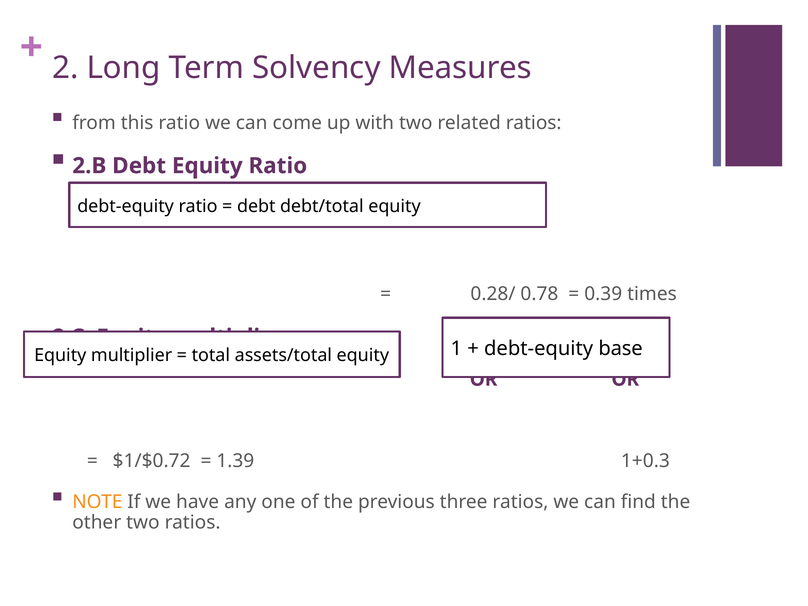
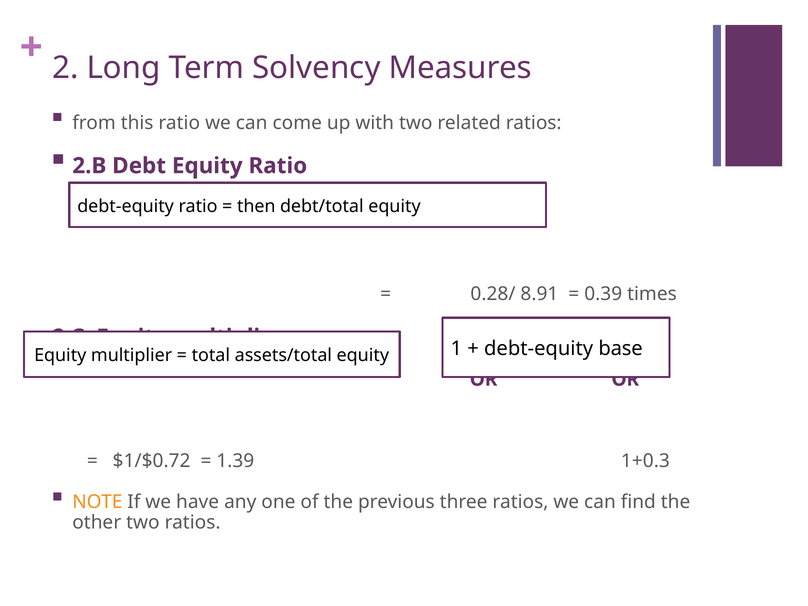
debt at (256, 206): debt -> then
0.78: 0.78 -> 8.91
